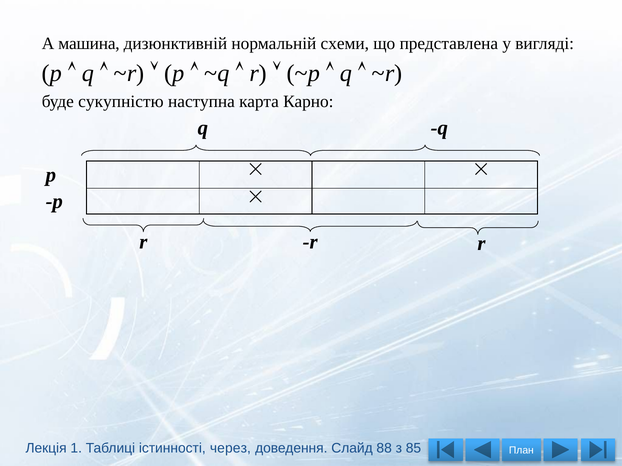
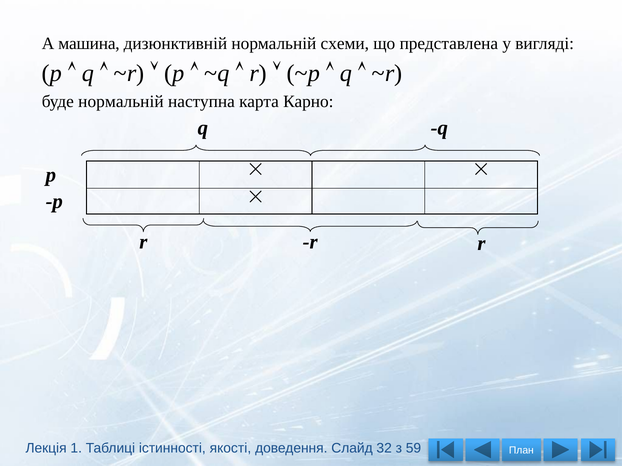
буде сукупністю: сукупністю -> нормальній
через: через -> якості
88: 88 -> 32
85: 85 -> 59
